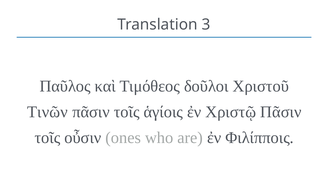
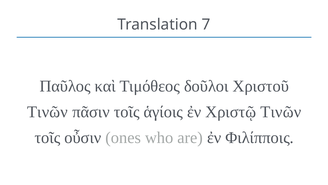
3: 3 -> 7
Χριστῷ Πᾶσιν: Πᾶσιν -> Τινῶν
